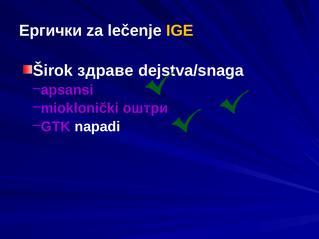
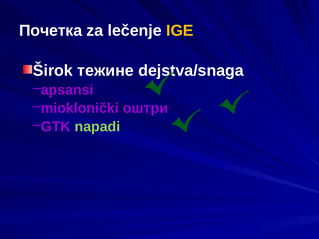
Ергички: Ергички -> Почетка
здраве: здраве -> тежине
napadi colour: white -> light green
